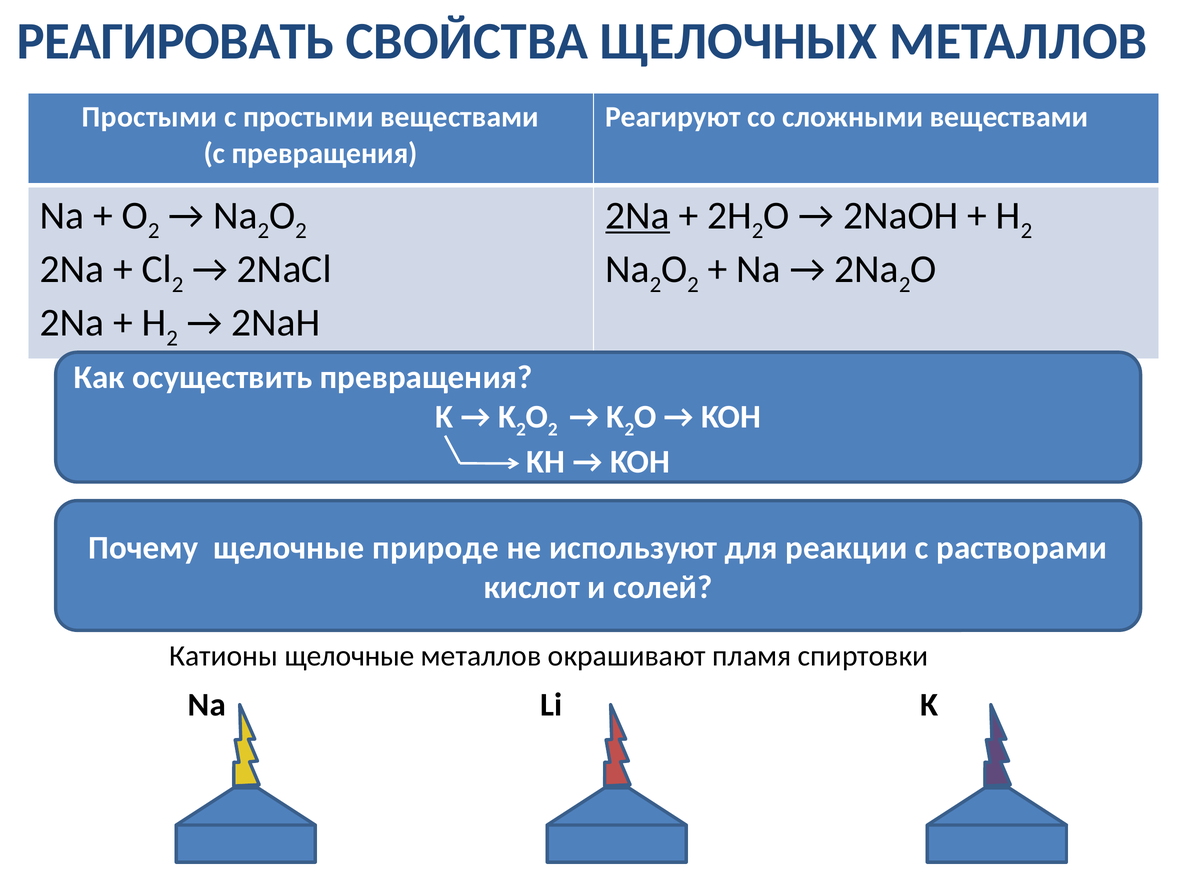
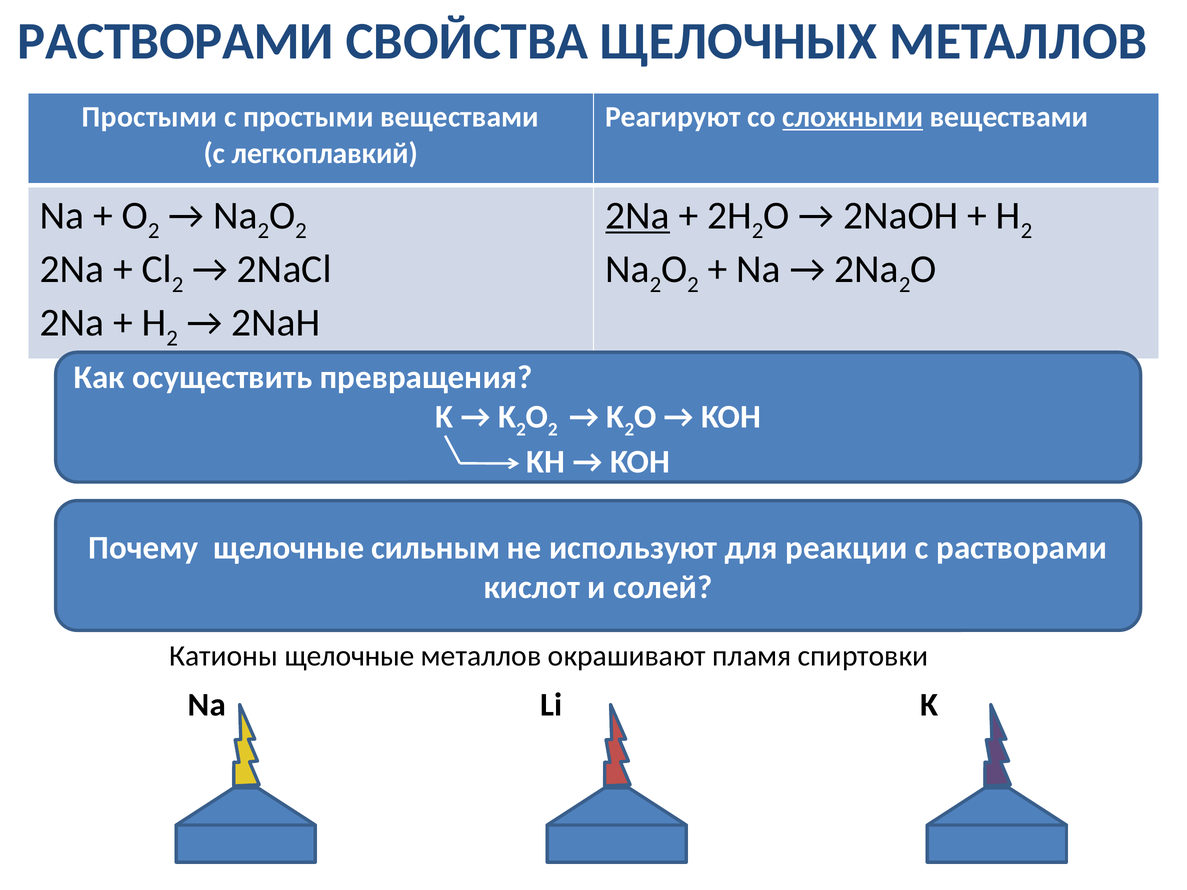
РЕАГИРОВАТЬ at (176, 41): РЕАГИРОВАТЬ -> РАСТВОРАМИ
сложными underline: none -> present
с превращения: превращения -> легкоплавкий
природе: природе -> сильным
